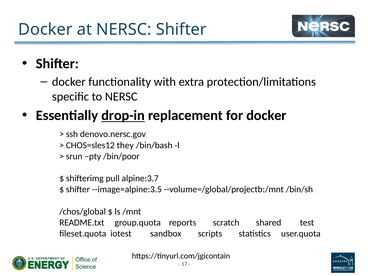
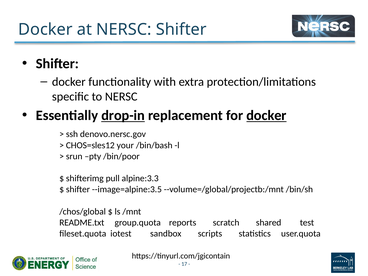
docker at (266, 115) underline: none -> present
they: they -> your
alpine:3.7: alpine:3.7 -> alpine:3.3
